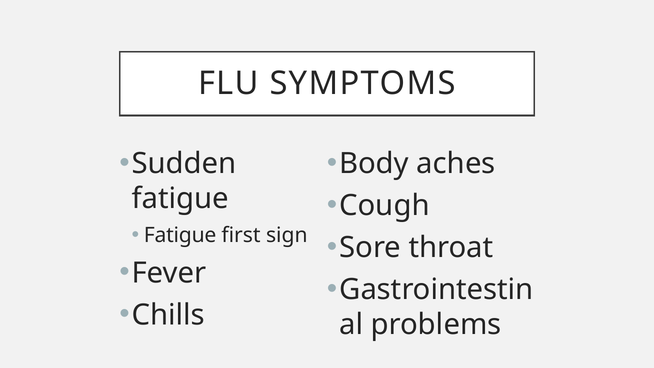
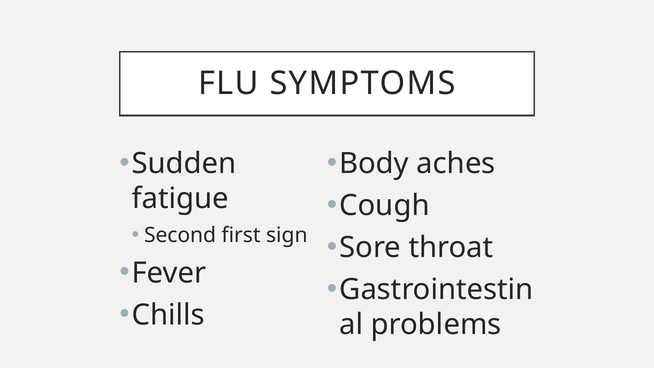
Fatigue at (180, 235): Fatigue -> Second
